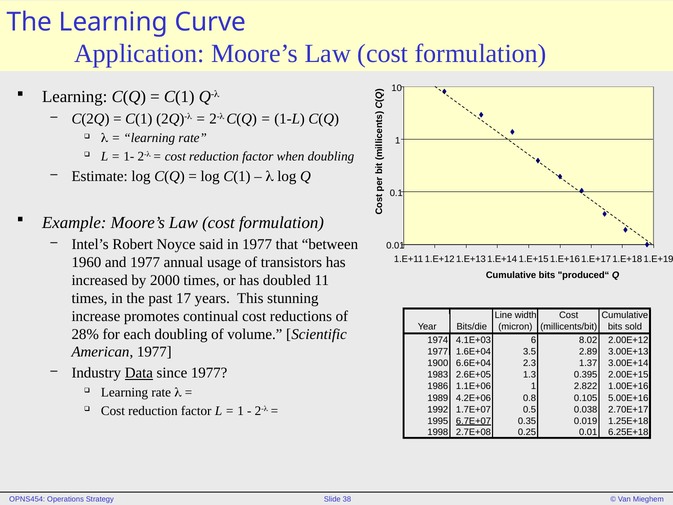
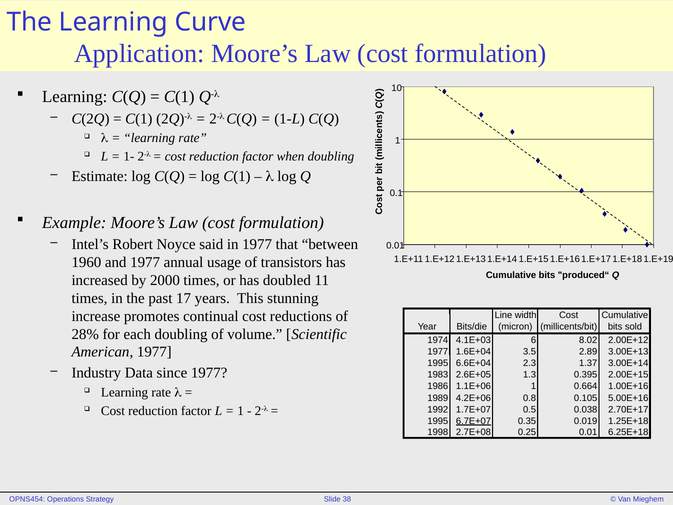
1900 at (438, 363): 1900 -> 1995
Data underline: present -> none
2.822: 2.822 -> 0.664
